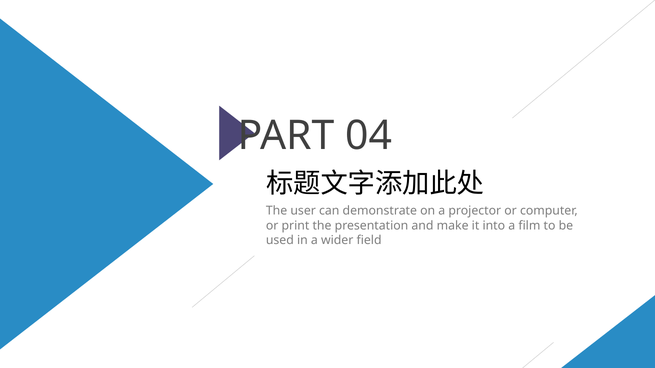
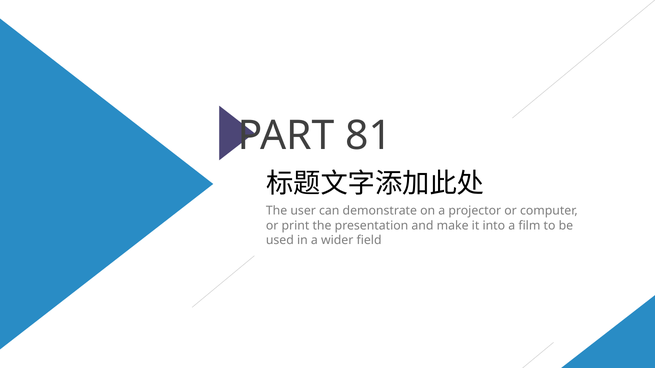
04: 04 -> 81
